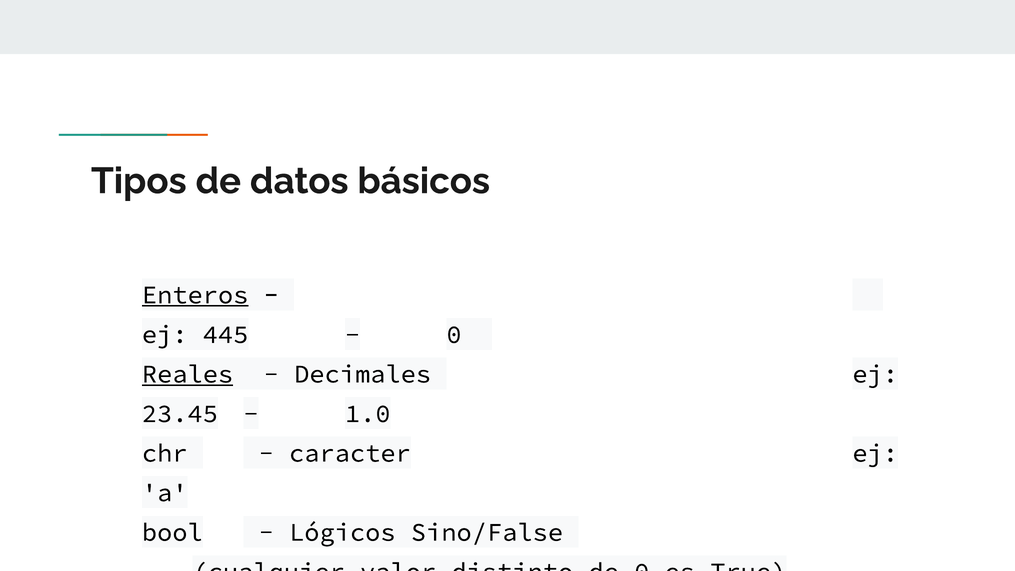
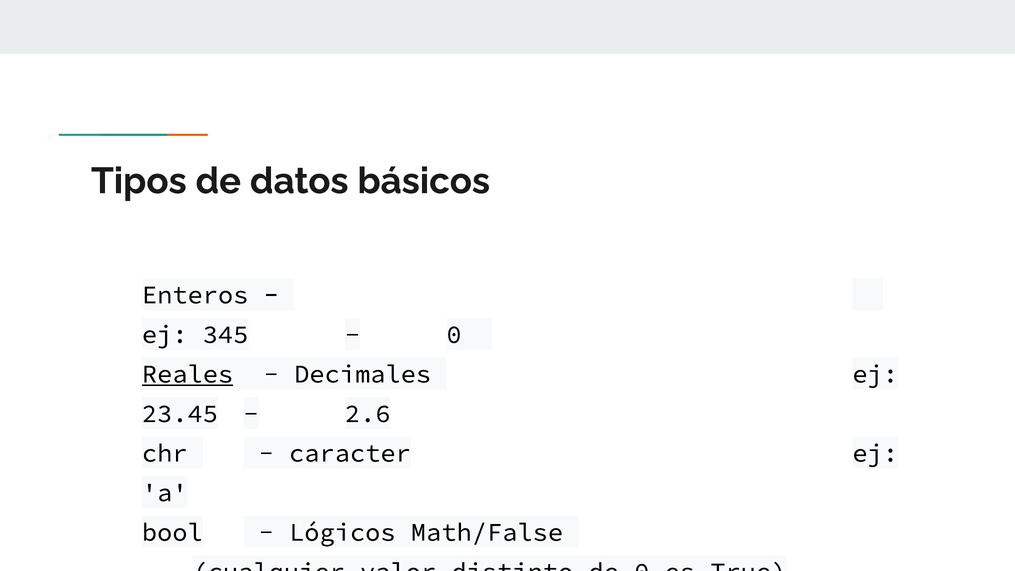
Enteros underline: present -> none
445: 445 -> 345
1.0: 1.0 -> 2.6
Sino/False: Sino/False -> Math/False
